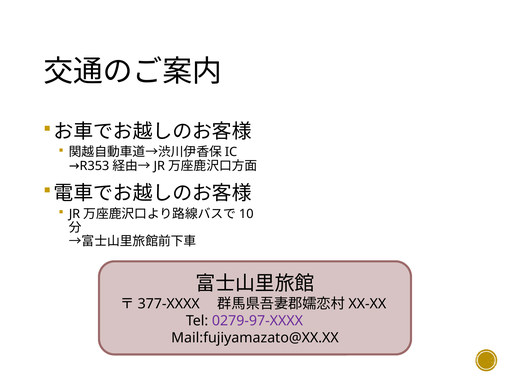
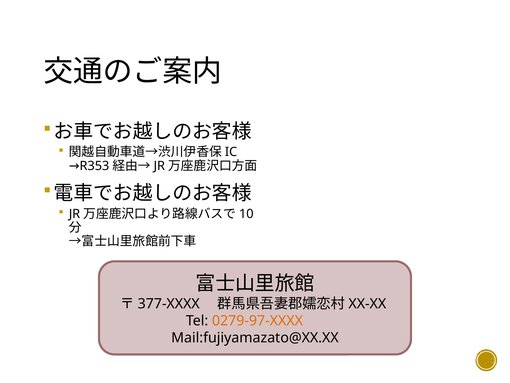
0279-97-XXXX colour: purple -> orange
